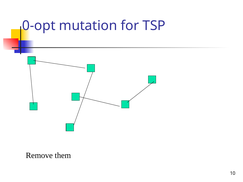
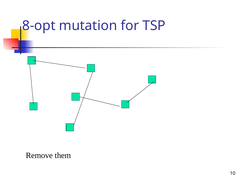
0-opt: 0-opt -> 8-opt
